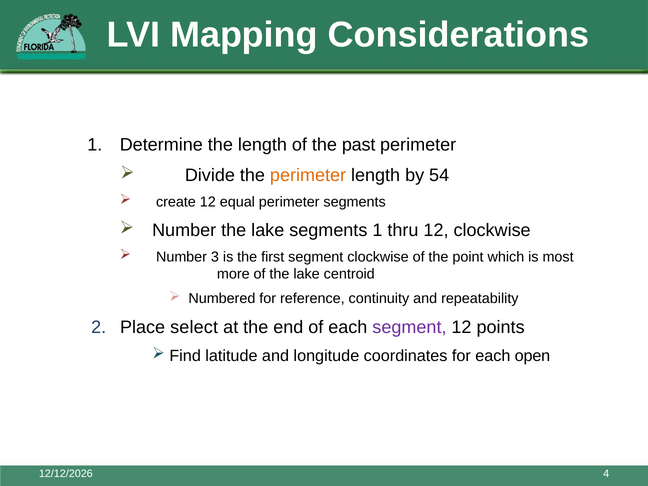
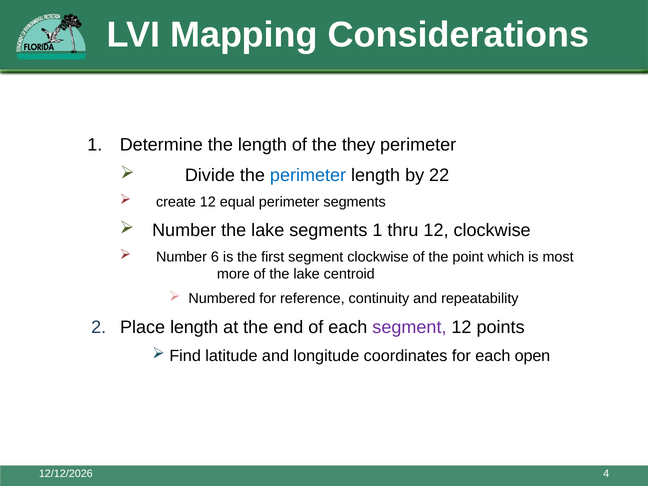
past: past -> they
perimeter at (308, 175) colour: orange -> blue
54: 54 -> 22
3: 3 -> 6
Place select: select -> length
